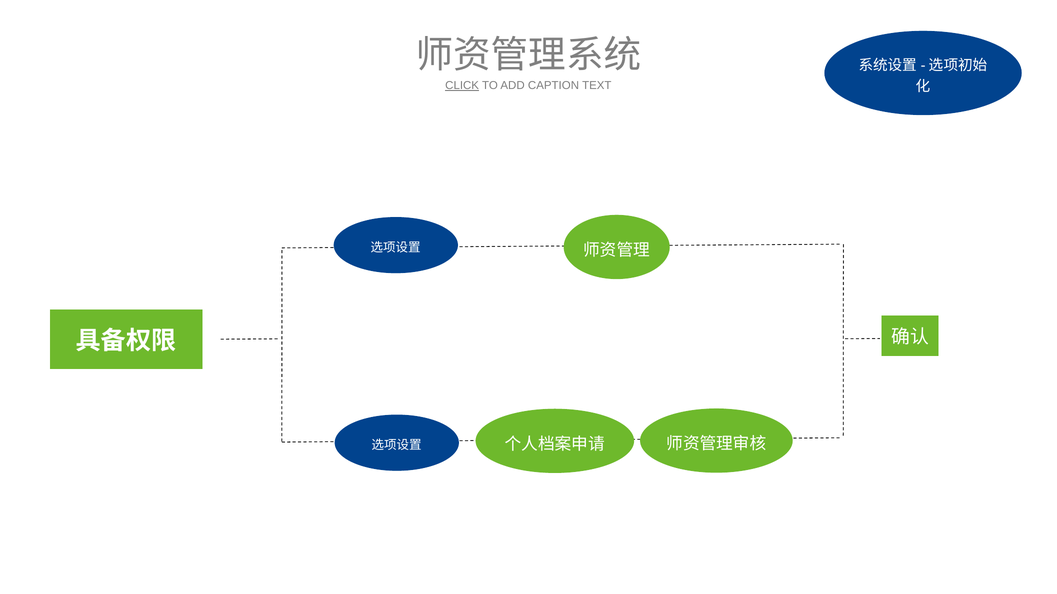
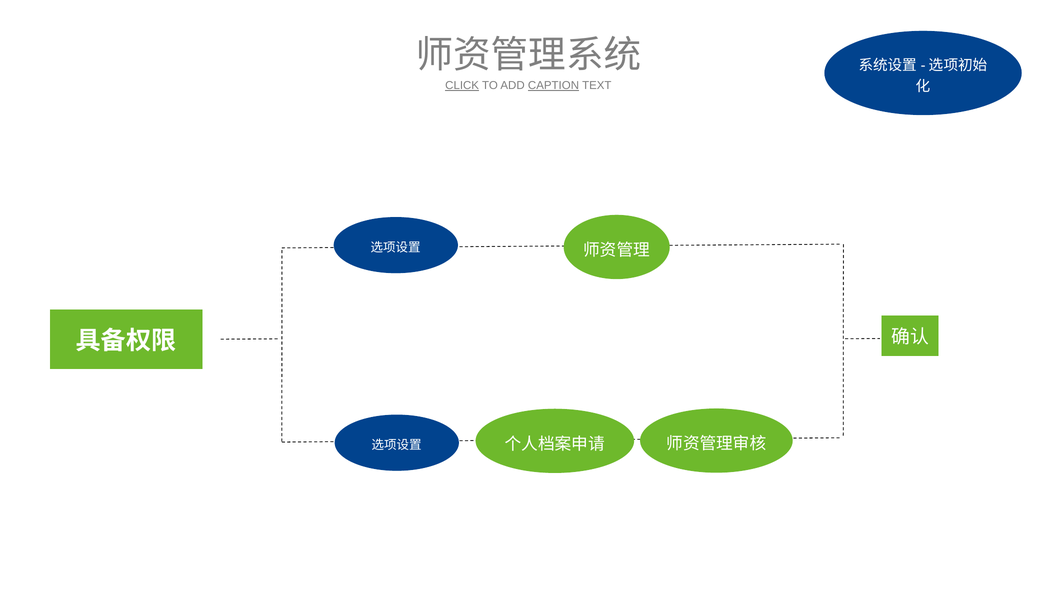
CAPTION underline: none -> present
